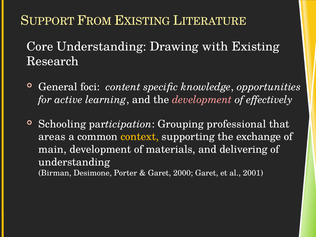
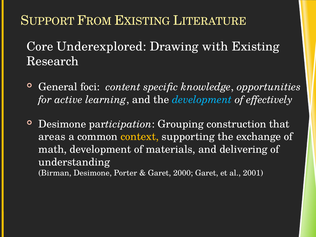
Core Understanding: Understanding -> Underexplored
development at (202, 100) colour: pink -> light blue
Schooling at (62, 124): Schooling -> Desimone
professional: professional -> construction
main: main -> math
